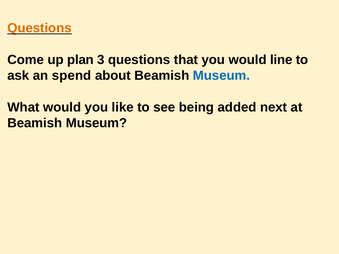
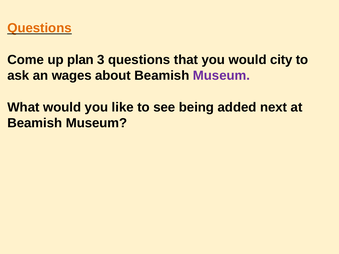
line: line -> city
spend: spend -> wages
Museum at (221, 76) colour: blue -> purple
